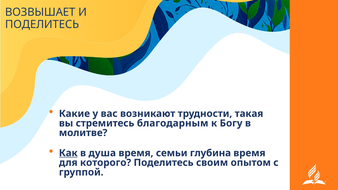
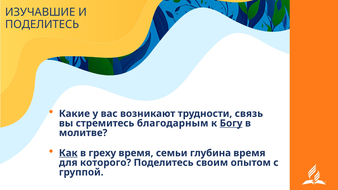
ВОЗВЫШАЕТ: ВОЗВЫШАЕТ -> ИЗУЧАВШИЕ
такая: такая -> связь
Богу underline: none -> present
душа: душа -> греху
